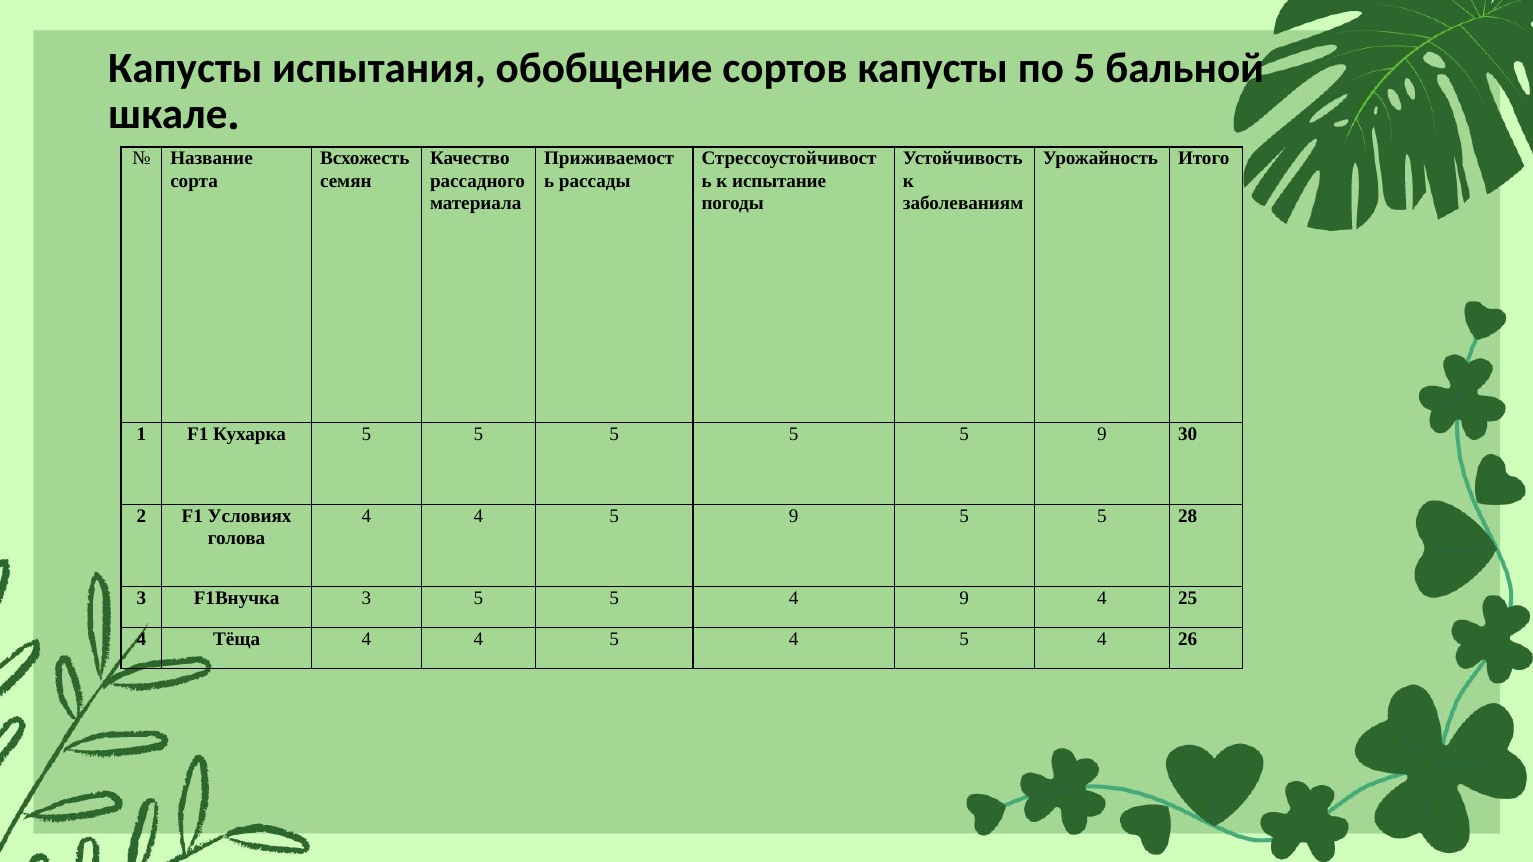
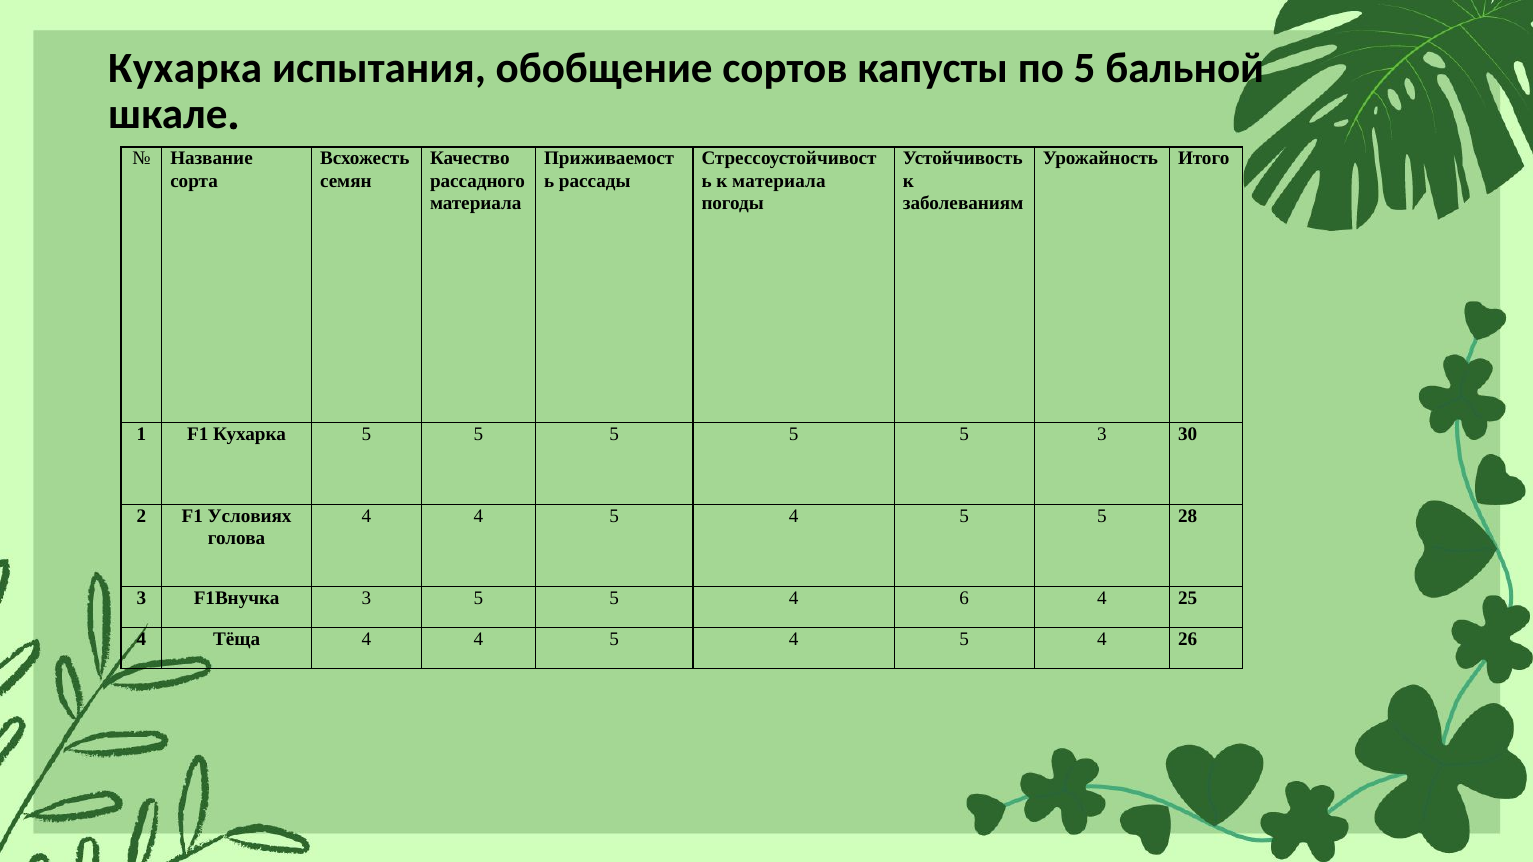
Капусты at (185, 68): Капусты -> Кухарка
к испытание: испытание -> материала
5 5 9: 9 -> 3
9 at (794, 516): 9 -> 4
4 9: 9 -> 6
